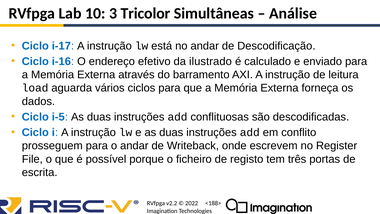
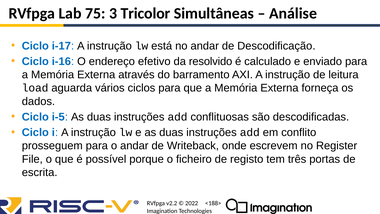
10: 10 -> 75
ilustrado: ilustrado -> resolvido
